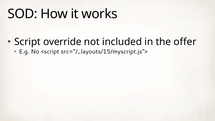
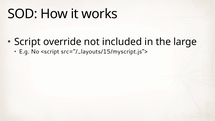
offer: offer -> large
